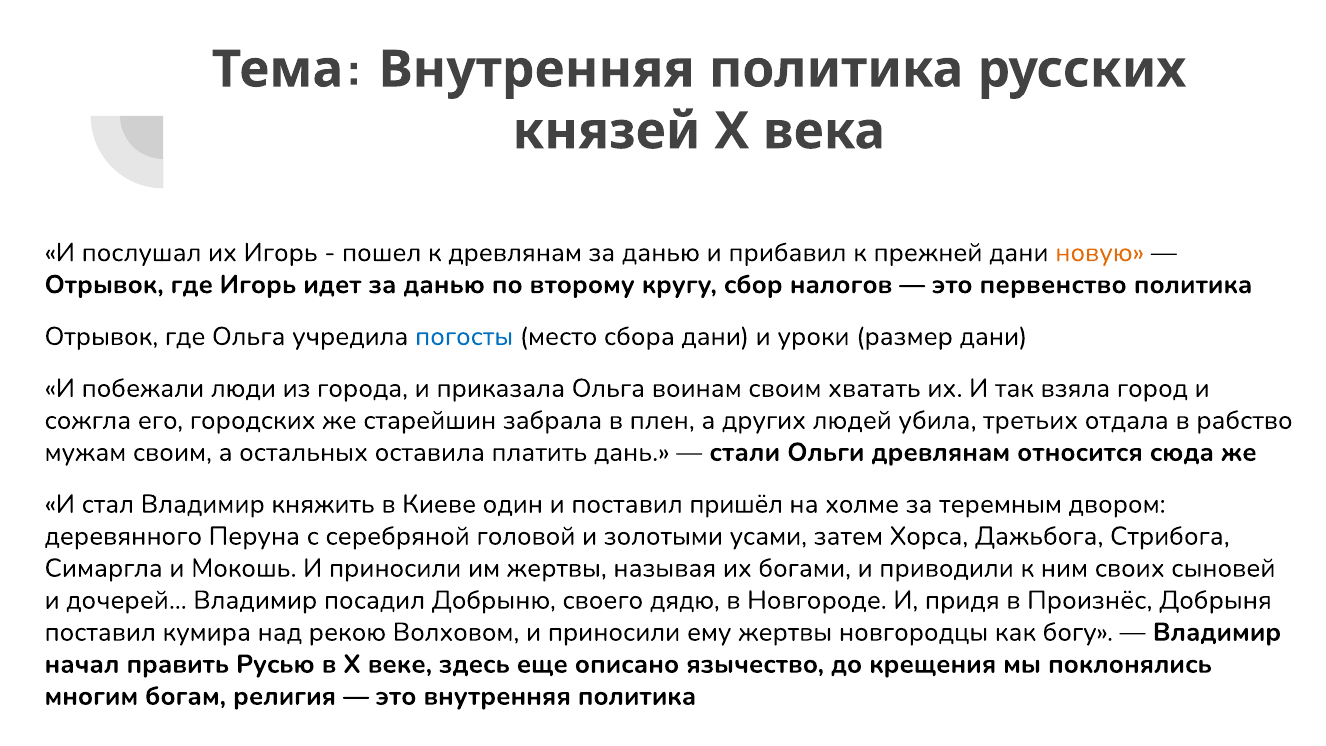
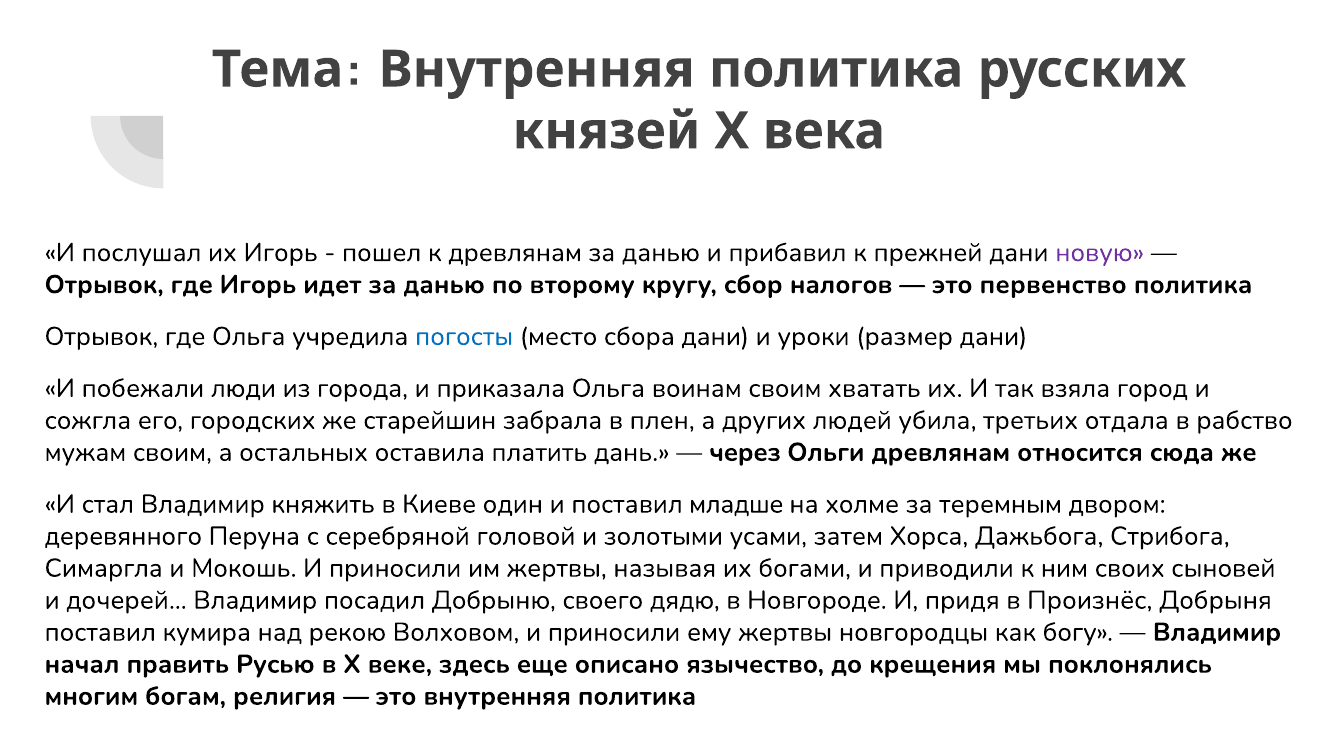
новую colour: orange -> purple
стали: стали -> через
пришёл: пришёл -> младше
